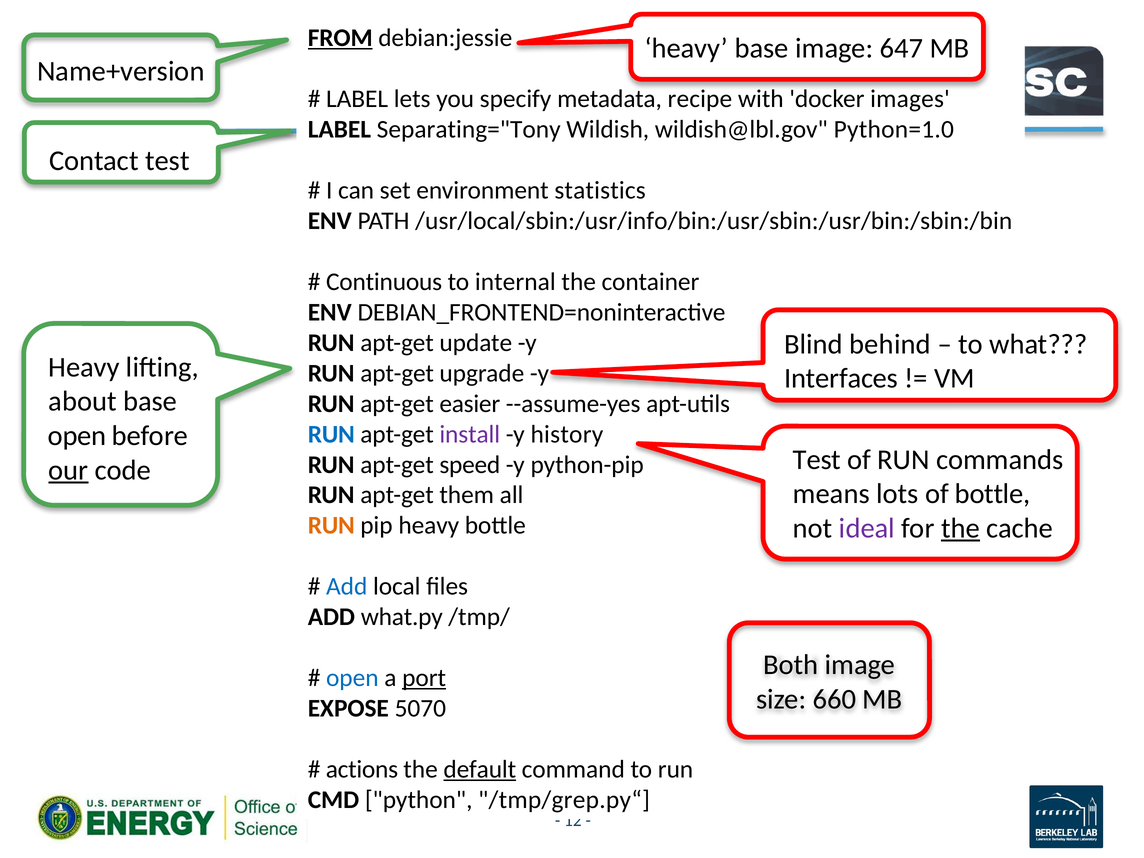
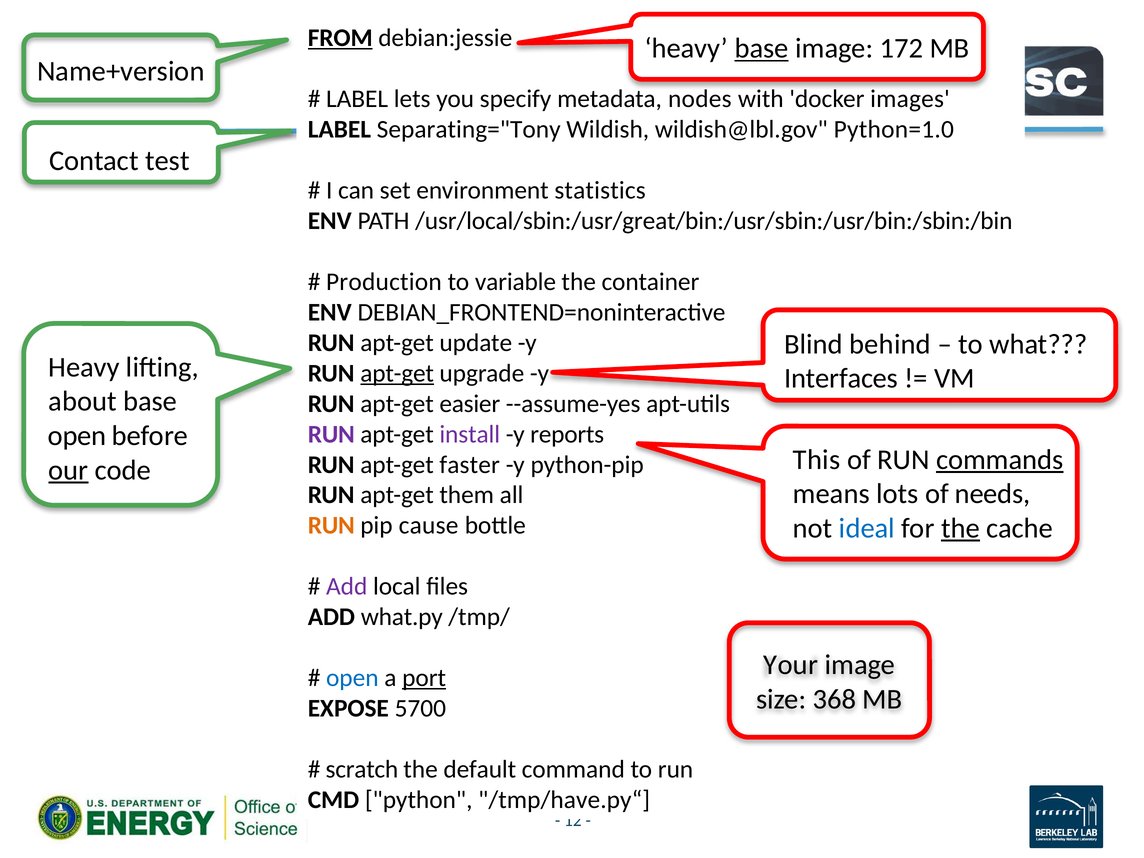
base at (762, 48) underline: none -> present
647: 647 -> 172
recipe: recipe -> nodes
/usr/local/sbin:/usr/info/bin:/usr/sbin:/usr/bin:/sbin:/bin: /usr/local/sbin:/usr/info/bin:/usr/sbin:/usr/bin:/sbin:/bin -> /usr/local/sbin:/usr/great/bin:/usr/sbin:/usr/bin:/sbin:/bin
Continuous: Continuous -> Production
internal: internal -> variable
apt-get at (397, 373) underline: none -> present
RUN at (331, 434) colour: blue -> purple
history: history -> reports
Test at (817, 460): Test -> This
commands underline: none -> present
speed: speed -> faster
of bottle: bottle -> needs
pip heavy: heavy -> cause
ideal colour: purple -> blue
Add at (347, 587) colour: blue -> purple
Both: Both -> Your
660: 660 -> 368
5070: 5070 -> 5700
actions: actions -> scratch
default underline: present -> none
/tmp/grep.py“: /tmp/grep.py“ -> /tmp/have.py“
